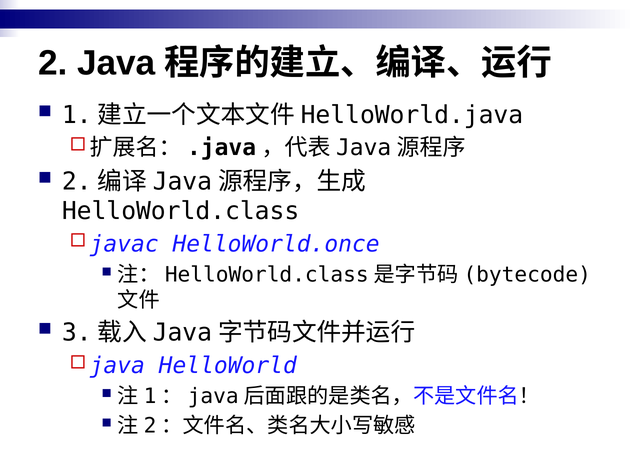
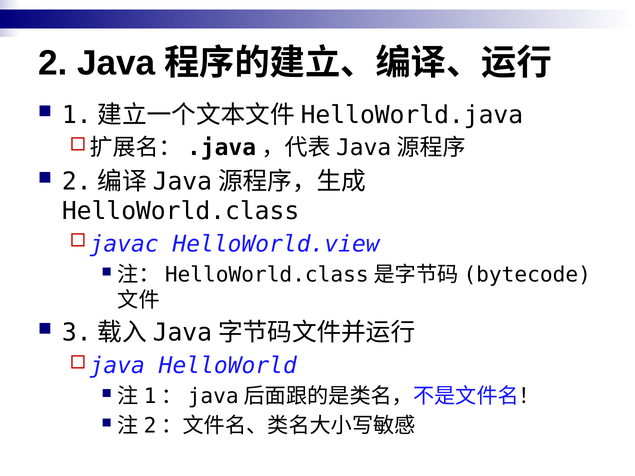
HelloWorld.once: HelloWorld.once -> HelloWorld.view
